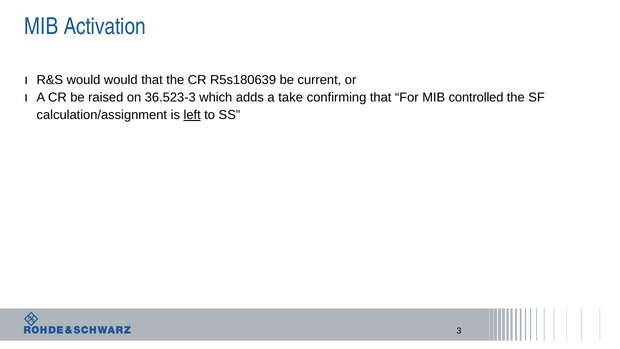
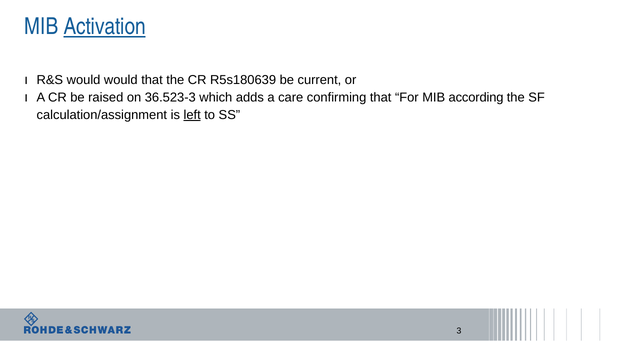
Activation underline: none -> present
take: take -> care
controlled: controlled -> according
